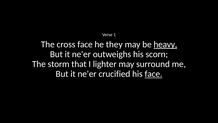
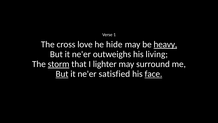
cross face: face -> love
they: they -> hide
scorn: scorn -> living
storm underline: none -> present
But at (62, 74) underline: none -> present
crucified: crucified -> satisfied
